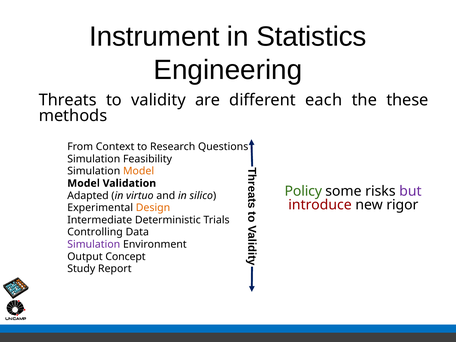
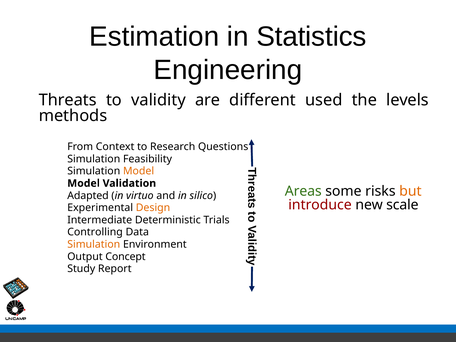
Instrument: Instrument -> Estimation
each: each -> used
these: these -> levels
Policy: Policy -> Areas
but colour: purple -> orange
rigor: rigor -> scale
Simulation at (94, 244) colour: purple -> orange
